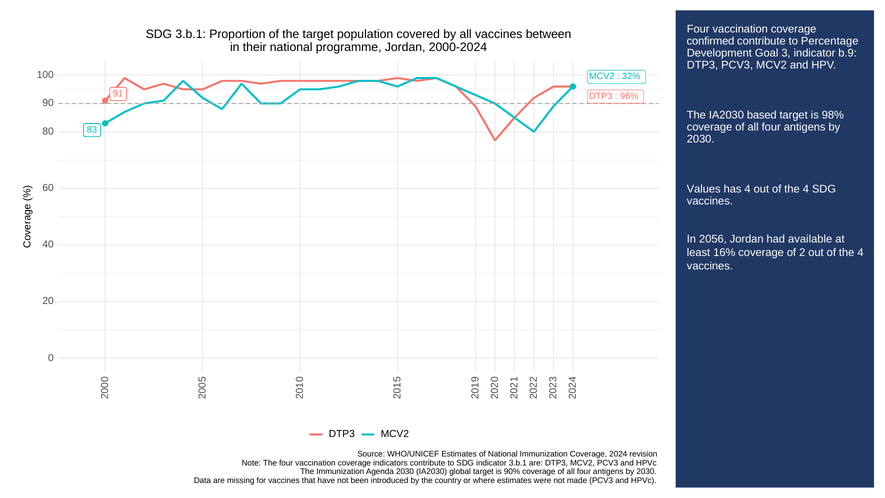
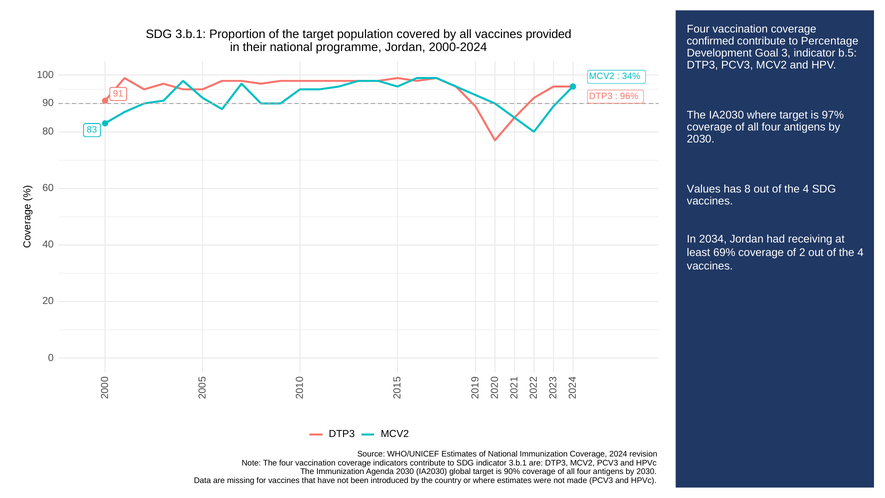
between: between -> provided
b.9: b.9 -> b.5
32%: 32% -> 34%
IA2030 based: based -> where
98%: 98% -> 97%
has 4: 4 -> 8
2056: 2056 -> 2034
available: available -> receiving
16%: 16% -> 69%
